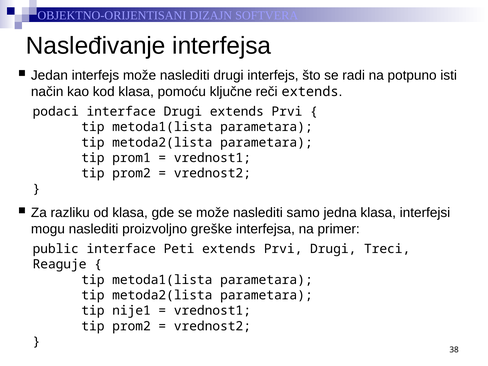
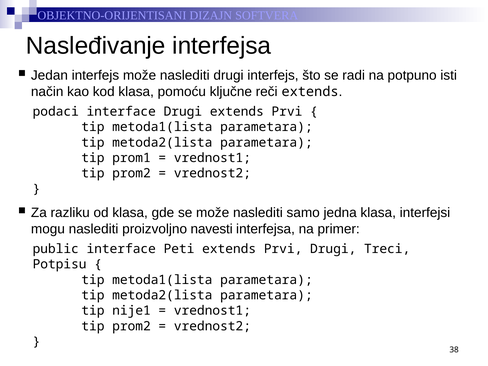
greške: greške -> navesti
Reaguje: Reaguje -> Potpisu
